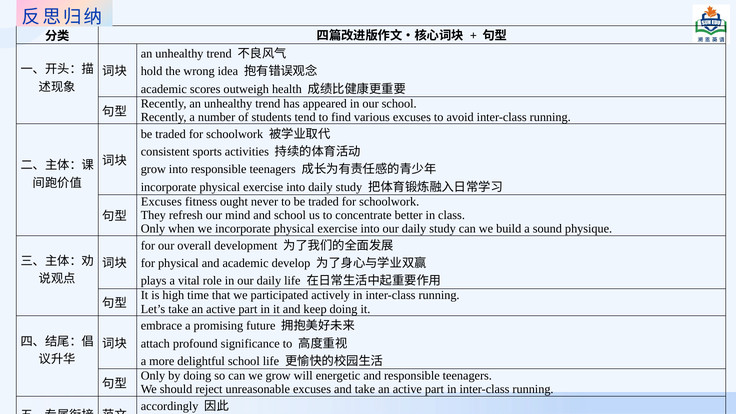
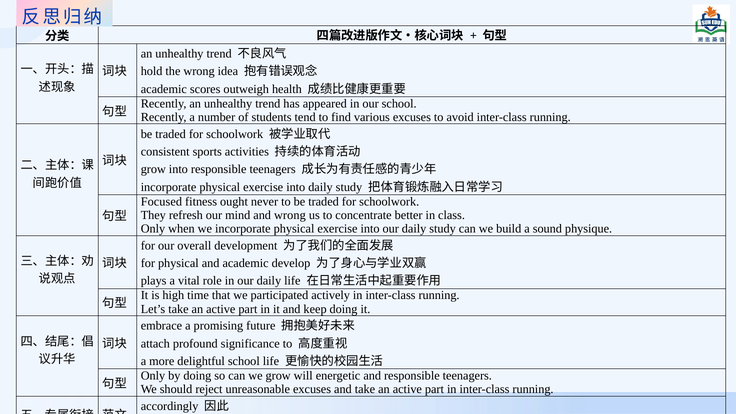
Excuses at (161, 201): Excuses -> Focused
and school: school -> wrong
